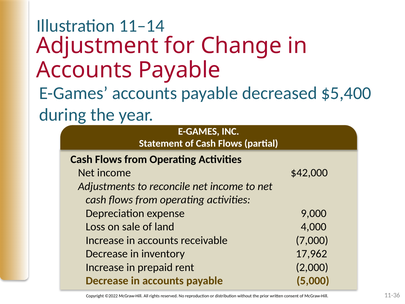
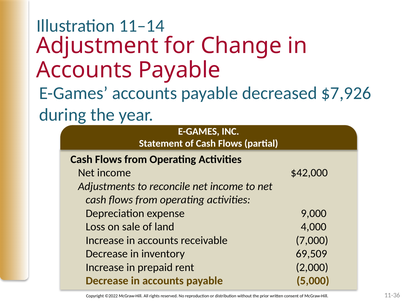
$5,400: $5,400 -> $7,926
17,962: 17,962 -> 69,509
